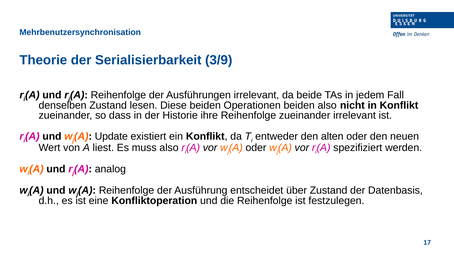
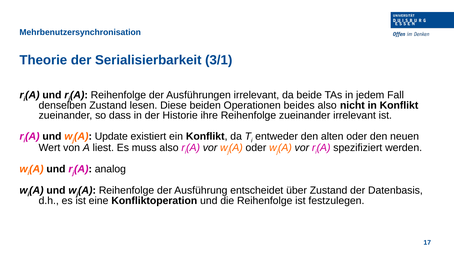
3/9: 3/9 -> 3/1
Operationen beiden: beiden -> beides
